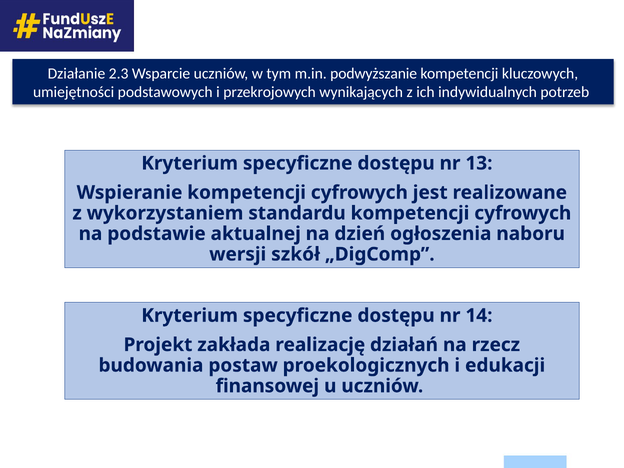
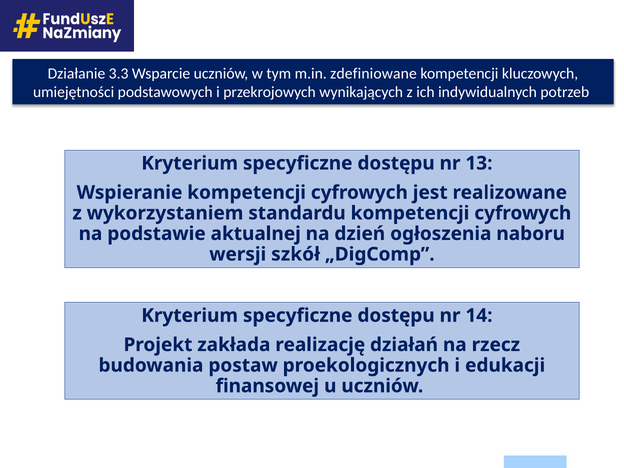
2.3: 2.3 -> 3.3
podwyższanie: podwyższanie -> zdefiniowane
